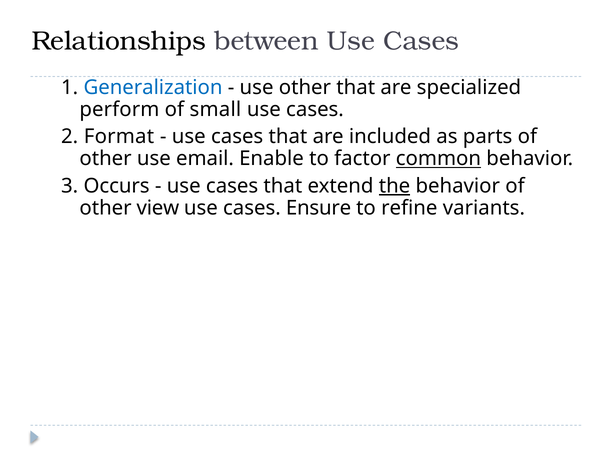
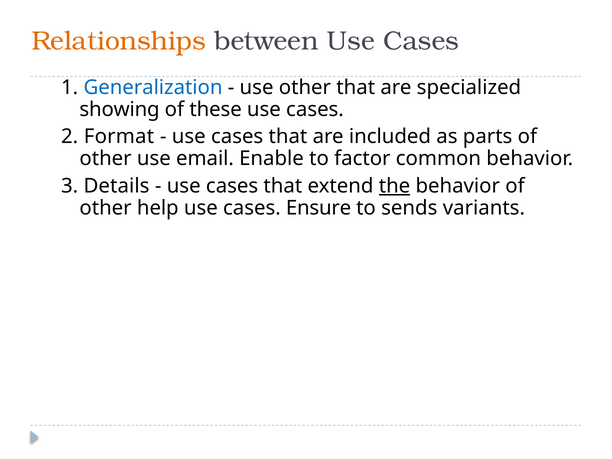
Relationships colour: black -> orange
perform: perform -> showing
small: small -> these
common underline: present -> none
Occurs: Occurs -> Details
view: view -> help
refine: refine -> sends
